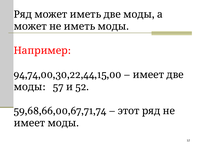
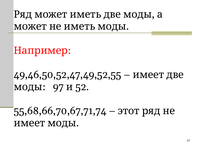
94,74,00,30,22,44,15,00: 94,74,00,30,22,44,15,00 -> 49,46,50,52,47,49,52,55
57: 57 -> 97
59,68,66,00,67,71,74: 59,68,66,00,67,71,74 -> 55,68,66,70,67,71,74
